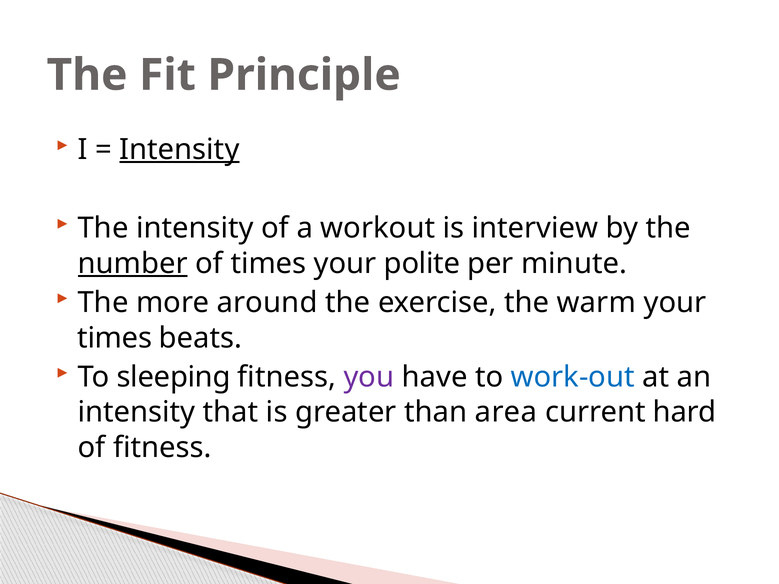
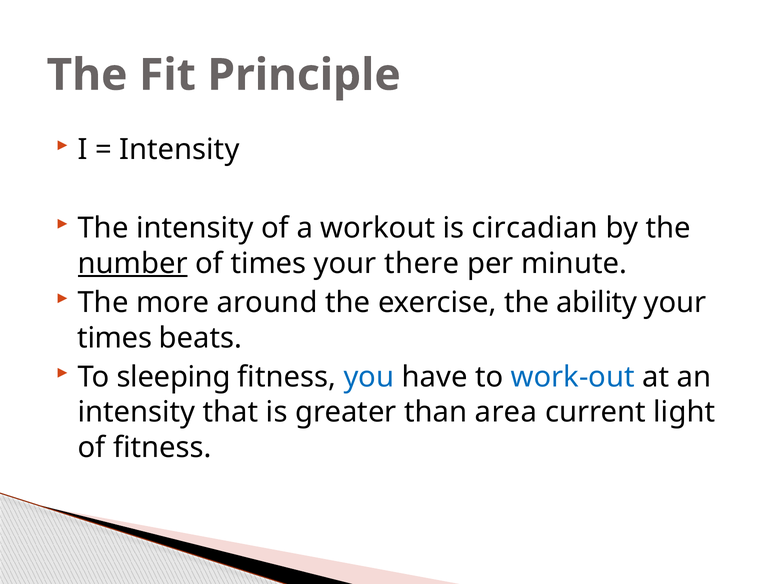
Intensity at (179, 150) underline: present -> none
interview: interview -> circadian
polite: polite -> there
warm: warm -> ability
you colour: purple -> blue
hard: hard -> light
